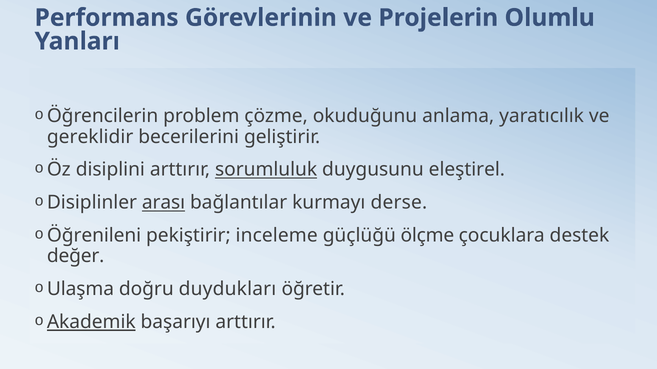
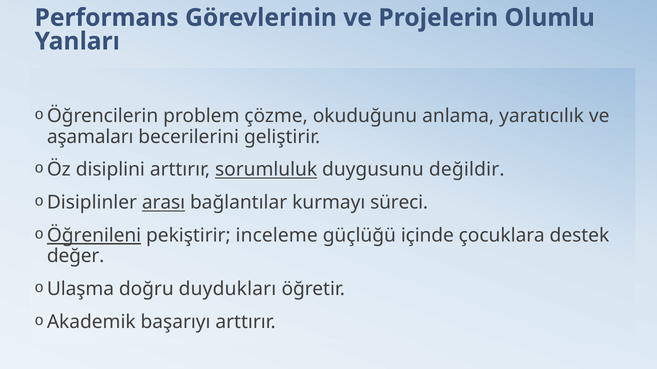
gereklidir: gereklidir -> aşamaları
eleştirel: eleştirel -> değildir
derse: derse -> süreci
Öğrenileni underline: none -> present
ölçme: ölçme -> içinde
Akademik underline: present -> none
